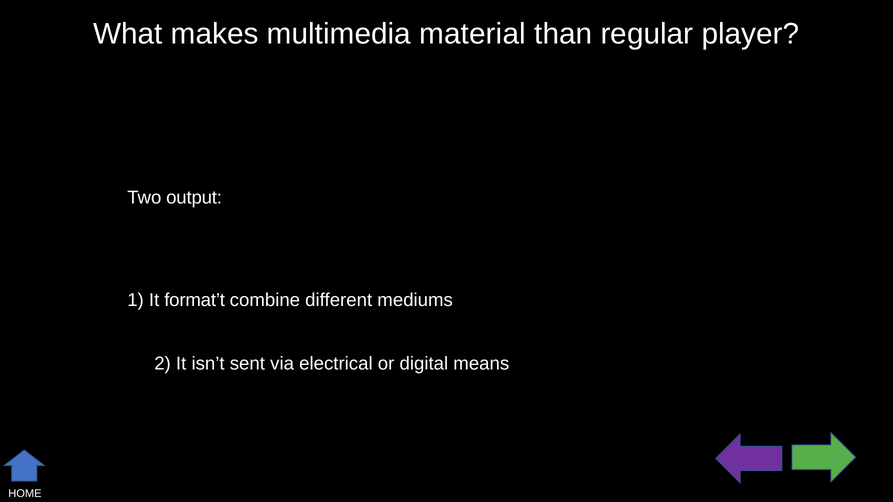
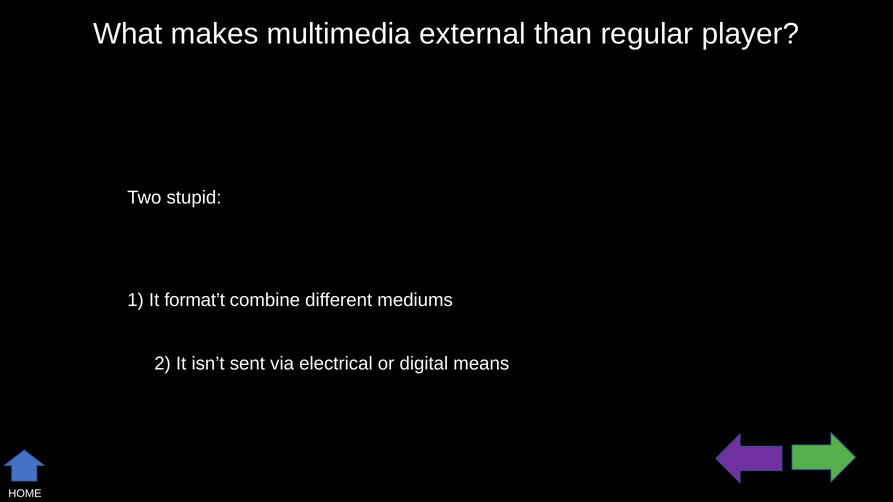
material: material -> external
output: output -> stupid
